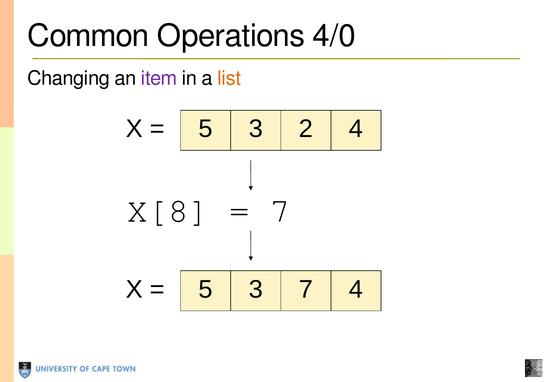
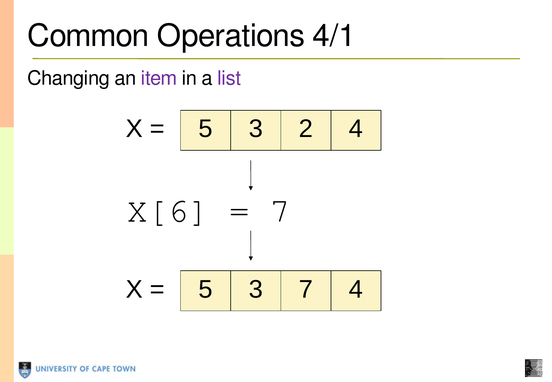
4/0: 4/0 -> 4/1
list colour: orange -> purple
X[8: X[8 -> X[6
